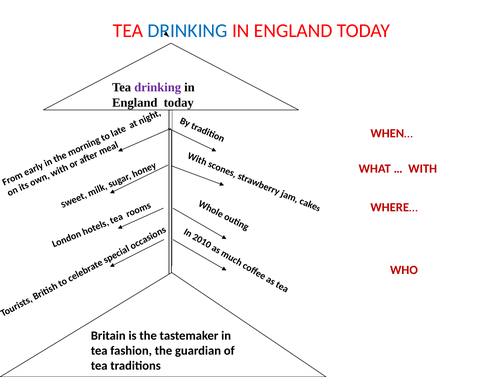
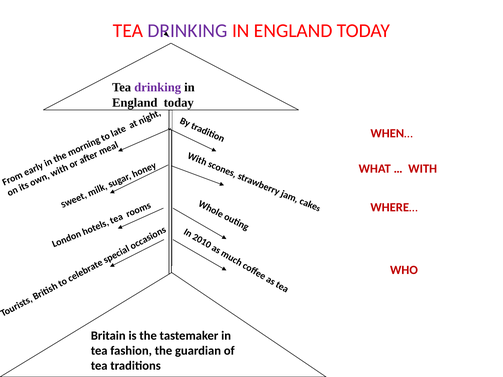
DRINKING at (188, 31) colour: blue -> purple
